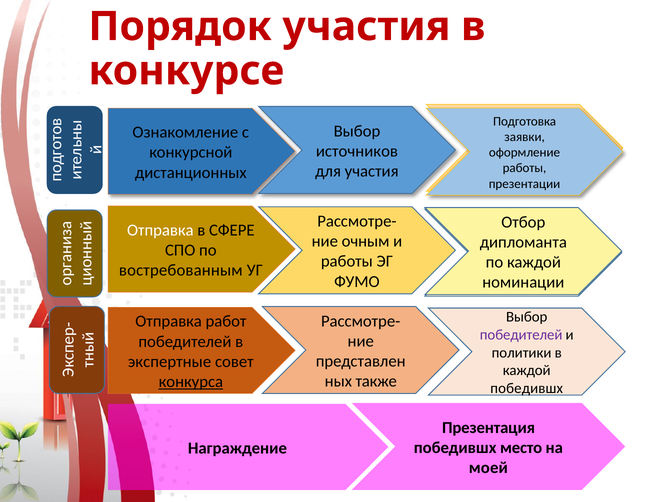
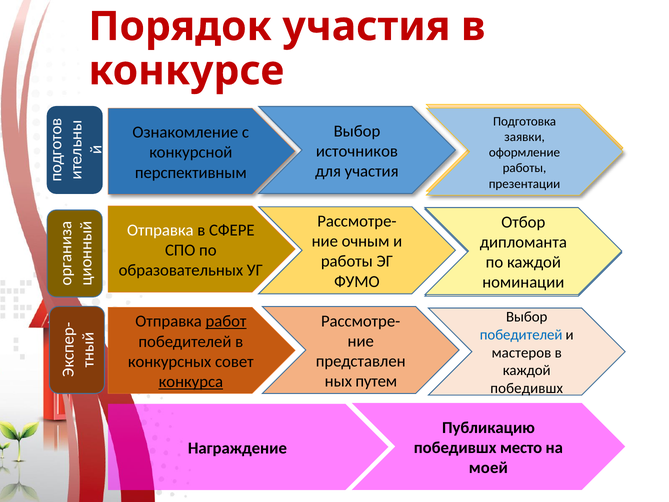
дистанционных: дистанционных -> перспективным
востребованным: востребованным -> образовательных
работ underline: none -> present
победителей at (521, 335) colour: purple -> blue
политики: политики -> мастеров
экспертные: экспертные -> конкурсных
также: также -> путем
Презентация: Презентация -> Публикацию
